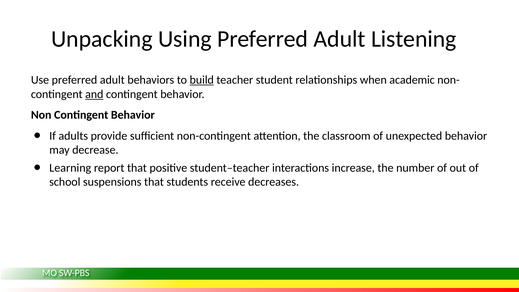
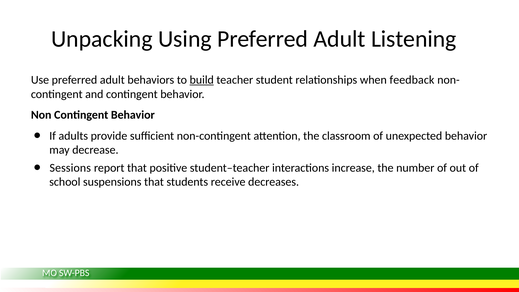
academic: academic -> feedback
and underline: present -> none
Learning: Learning -> Sessions
